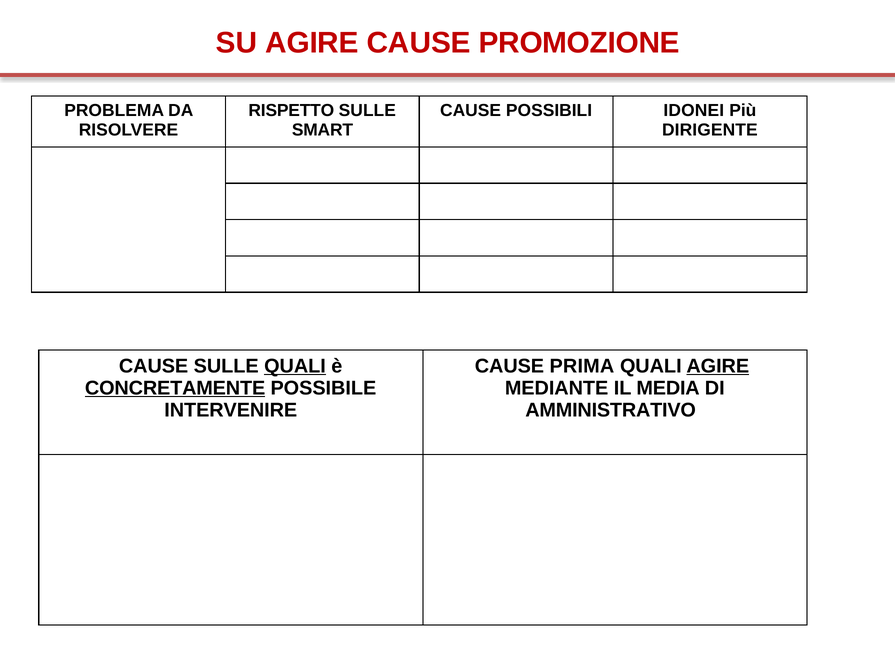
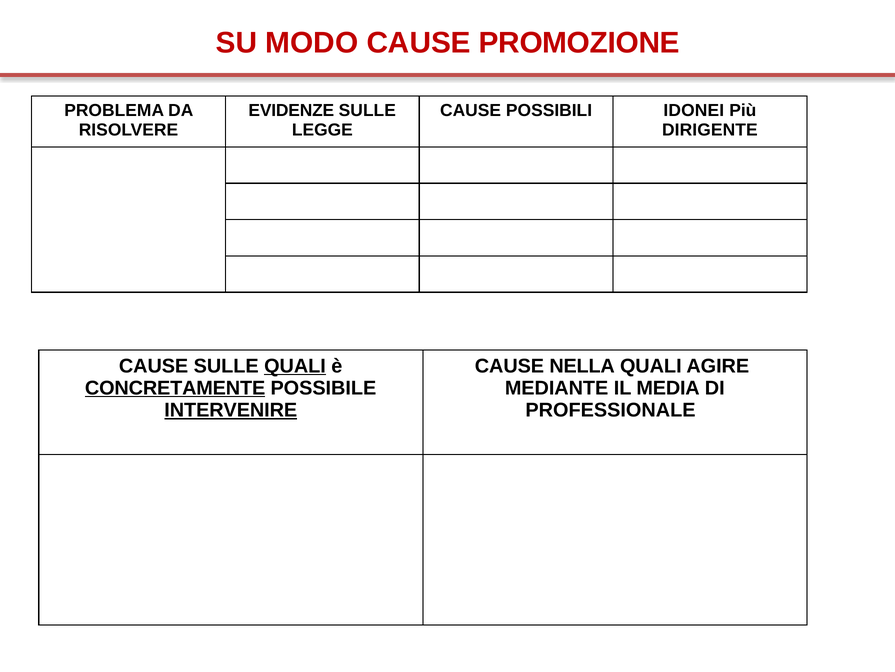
SU AGIRE: AGIRE -> MODO
RISPETTO: RISPETTO -> EVIDENZE
SMART: SMART -> LEGGE
PRIMA: PRIMA -> NELLA
AGIRE at (718, 366) underline: present -> none
INTERVENIRE underline: none -> present
AMMINISTRATIVO: AMMINISTRATIVO -> PROFESSIONALE
